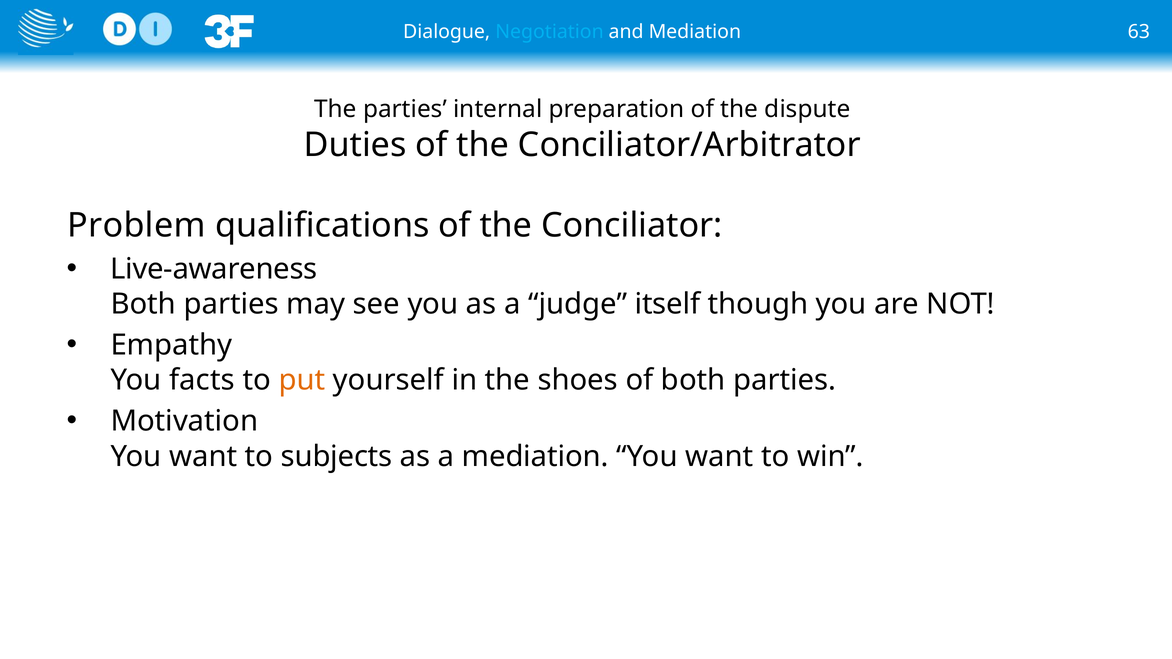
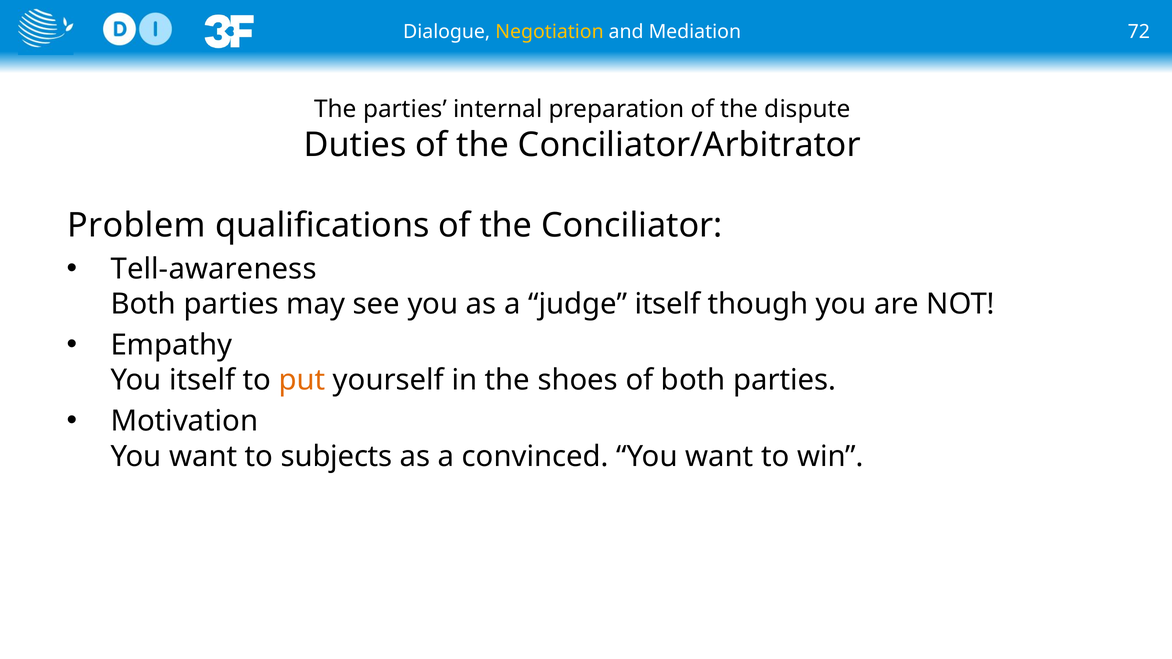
Negotiation colour: light blue -> yellow
63: 63 -> 72
Live-awareness: Live-awareness -> Tell-awareness
You facts: facts -> itself
a mediation: mediation -> convinced
